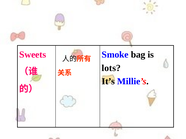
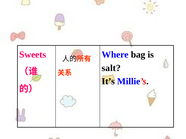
Smoke: Smoke -> Where
lots: lots -> salt
